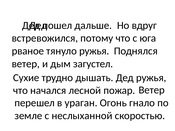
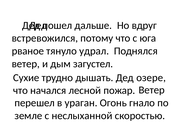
тянуло ружья: ружья -> удрал
Дед ружья: ружья -> озере
